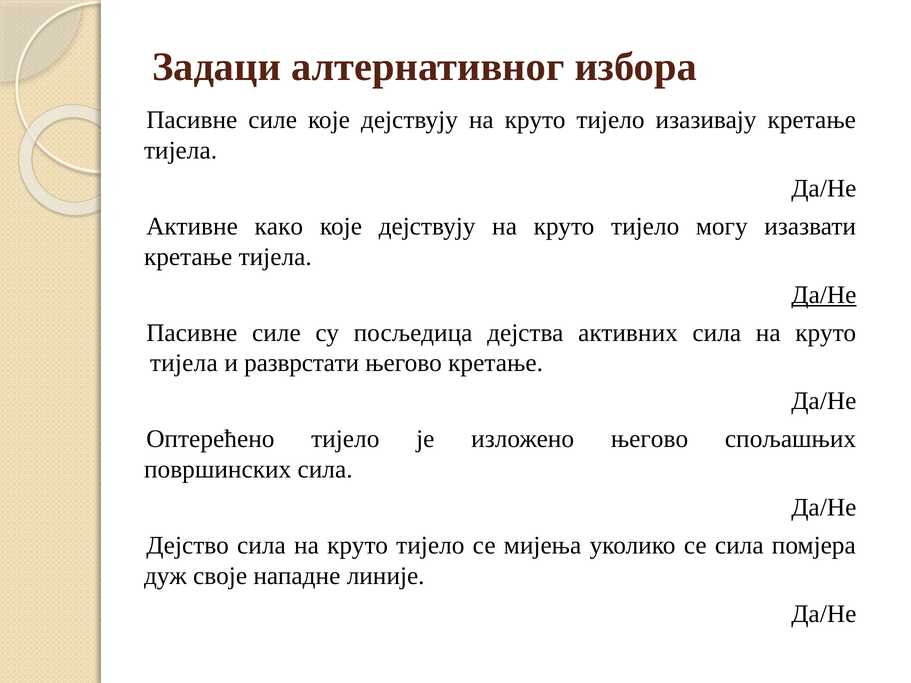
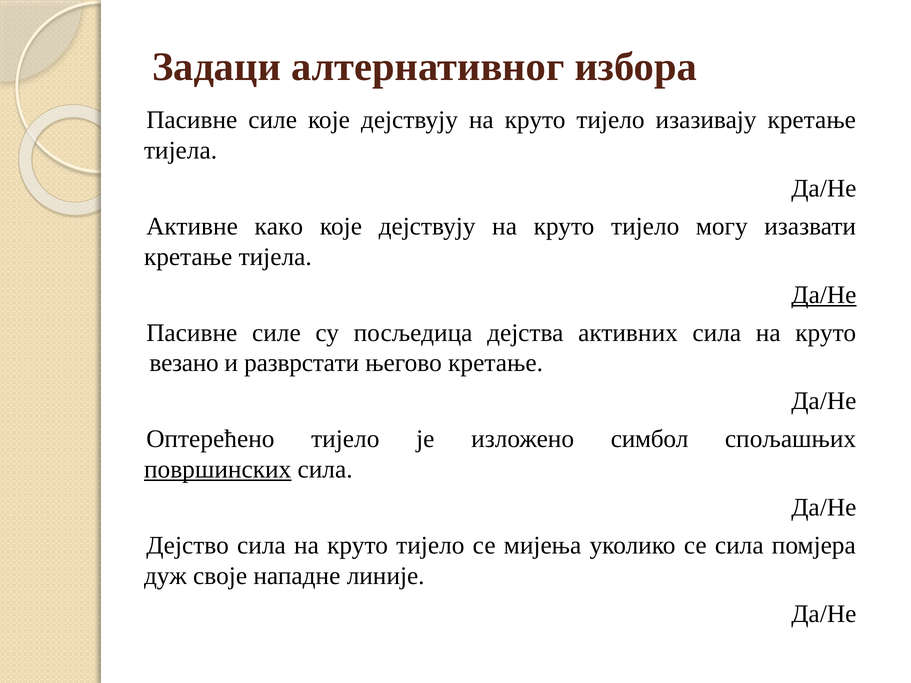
тијела at (184, 363): тијела -> везано
изложено његово: његово -> симбол
површинских underline: none -> present
